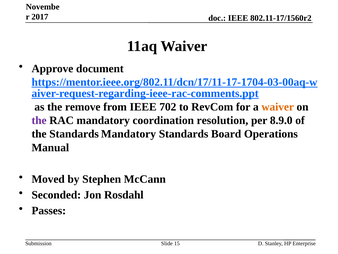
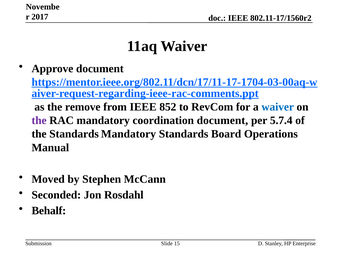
702: 702 -> 852
waiver at (278, 107) colour: orange -> blue
coordination resolution: resolution -> document
8.9.0: 8.9.0 -> 5.7.4
Passes: Passes -> Behalf
